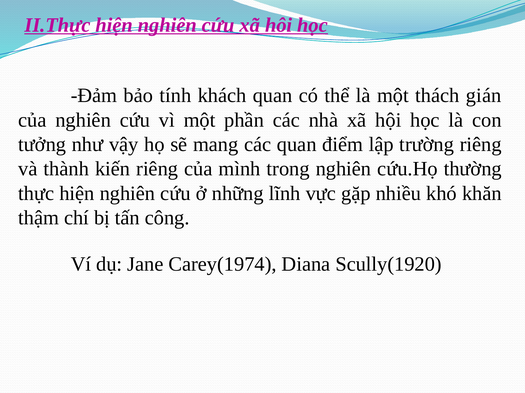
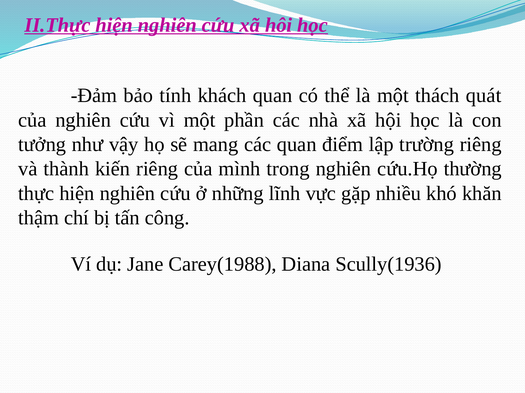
gián: gián -> quát
Carey(1974: Carey(1974 -> Carey(1988
Scully(1920: Scully(1920 -> Scully(1936
